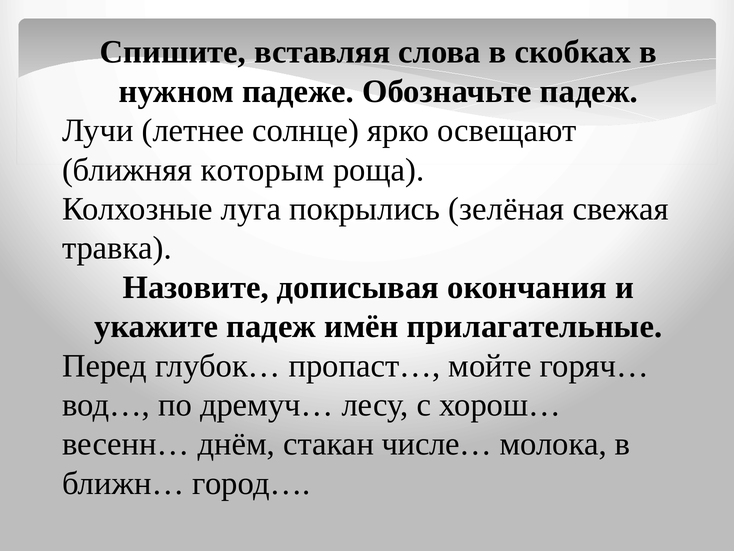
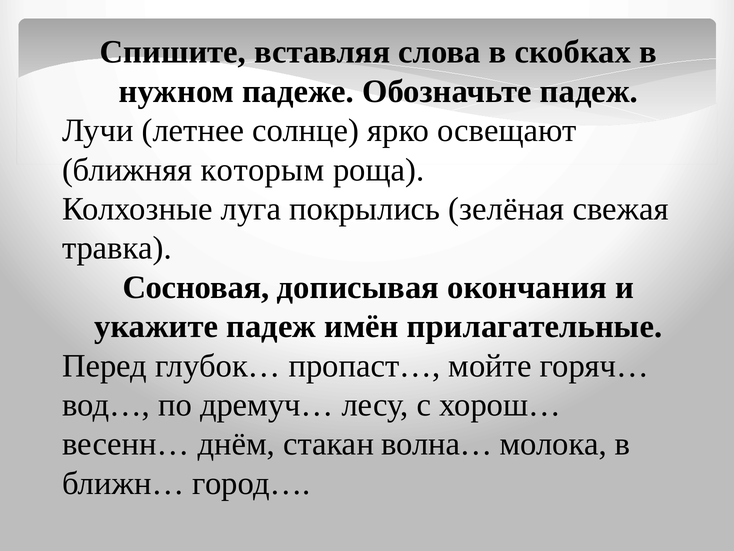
Назовите: Назовите -> Сосновая
числе…: числе… -> волна…
